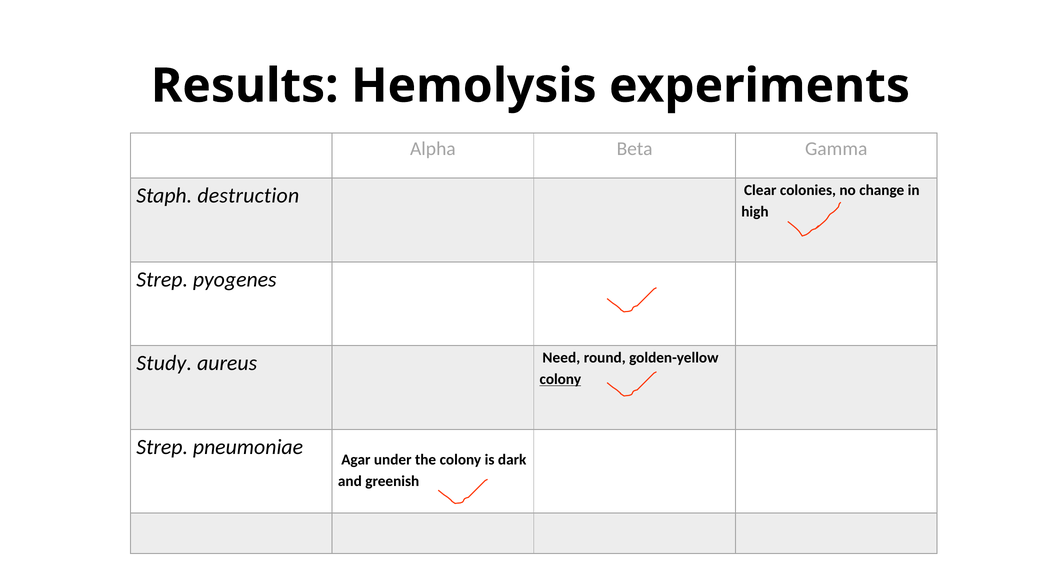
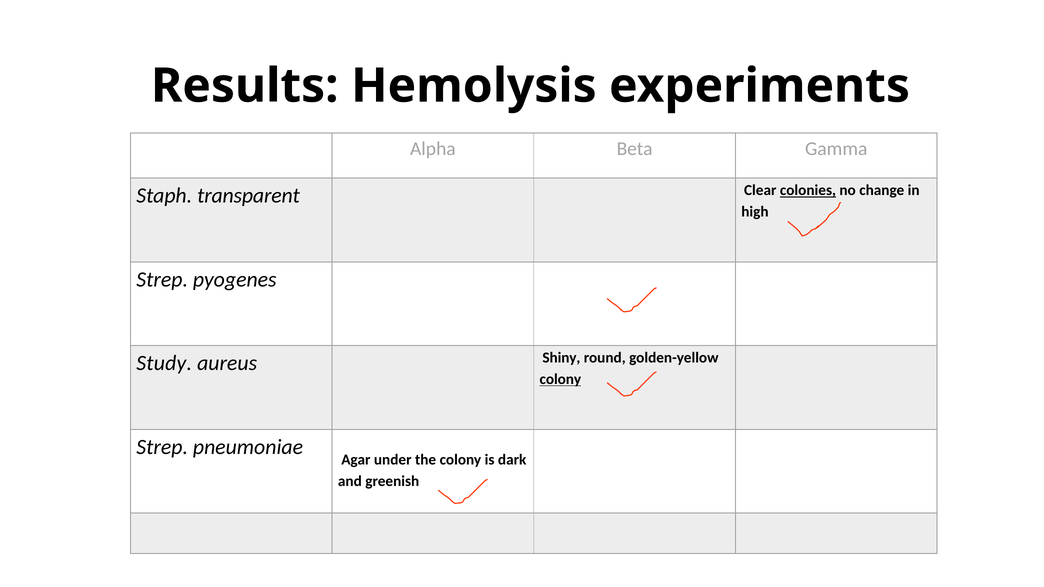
destruction: destruction -> transparent
colonies underline: none -> present
Need: Need -> Shiny
